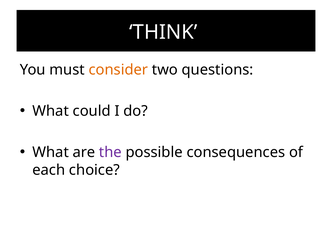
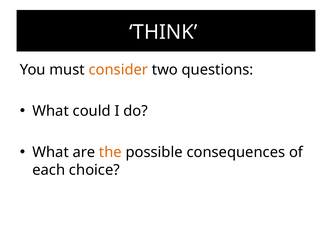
the colour: purple -> orange
